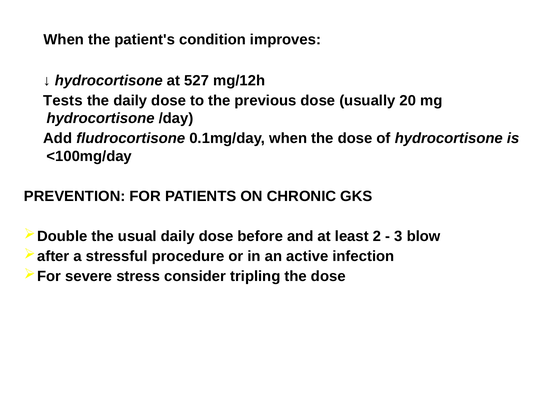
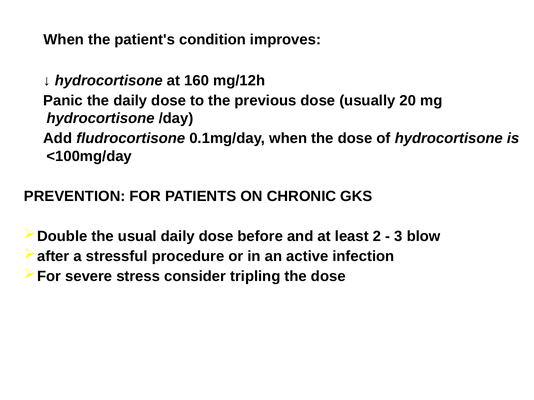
527: 527 -> 160
Tests: Tests -> Panic
